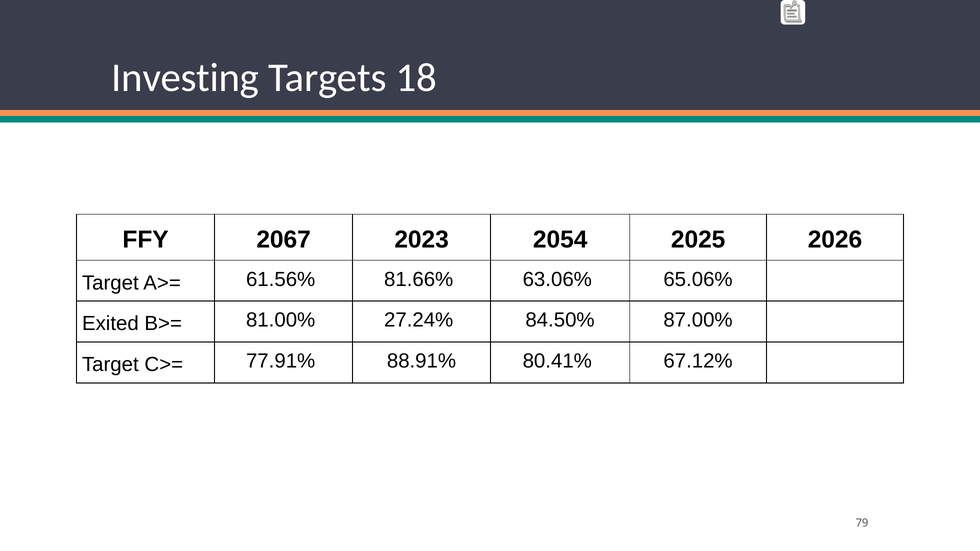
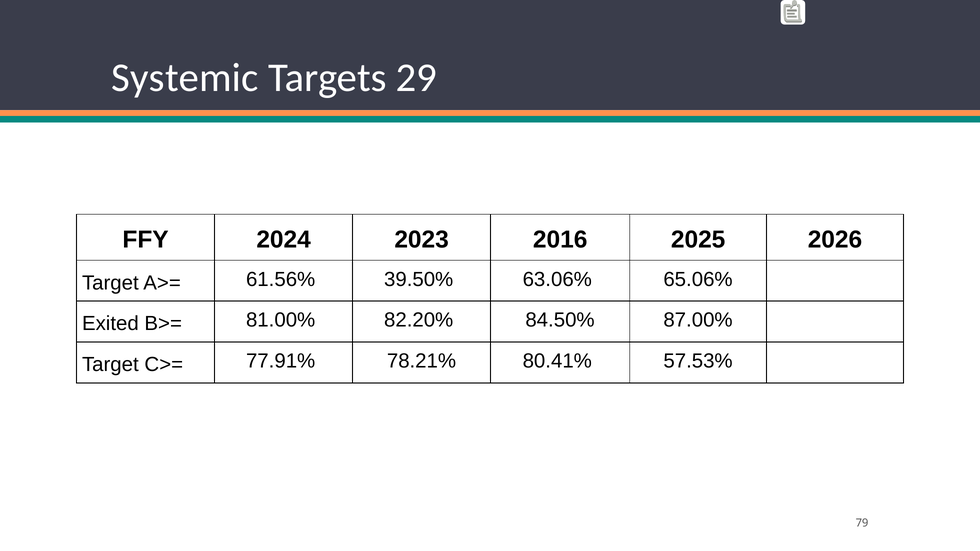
Investing: Investing -> Systemic
18: 18 -> 29
2067: 2067 -> 2024
2054: 2054 -> 2016
81.66%: 81.66% -> 39.50%
27.24%: 27.24% -> 82.20%
88.91%: 88.91% -> 78.21%
67.12%: 67.12% -> 57.53%
